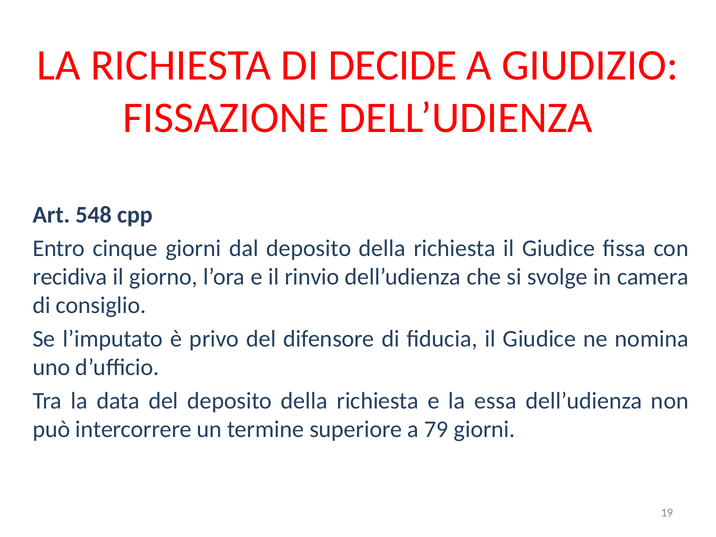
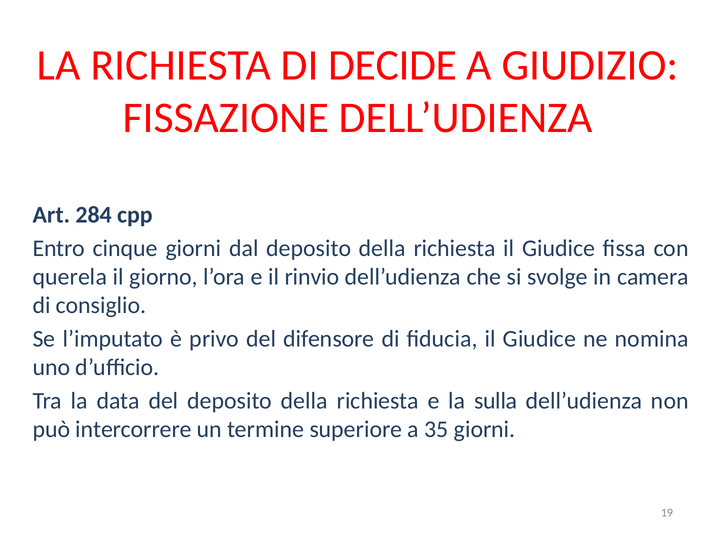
548: 548 -> 284
recidiva: recidiva -> querela
essa: essa -> sulla
79: 79 -> 35
